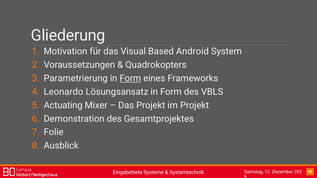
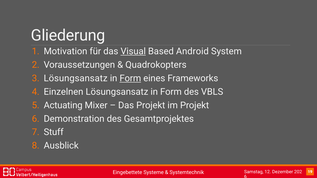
Visual underline: none -> present
Parametrierung at (76, 78): Parametrierung -> Lösungsansatz
Leonardo: Leonardo -> Einzelnen
Folie: Folie -> Stuff
